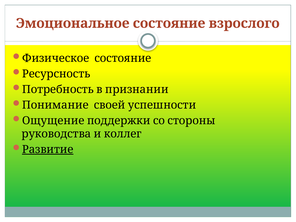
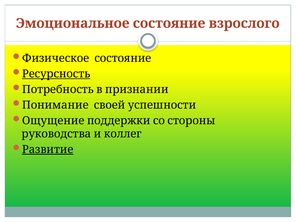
Ресурсность underline: none -> present
